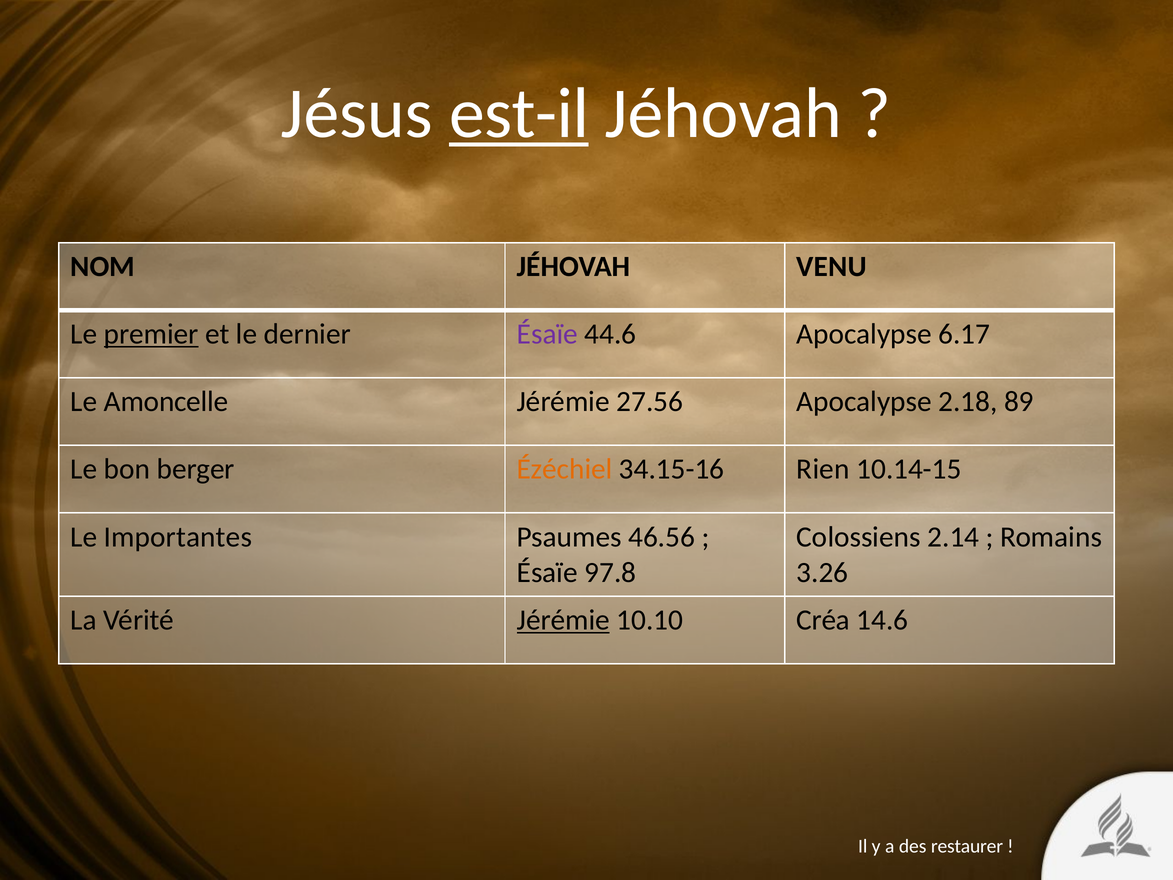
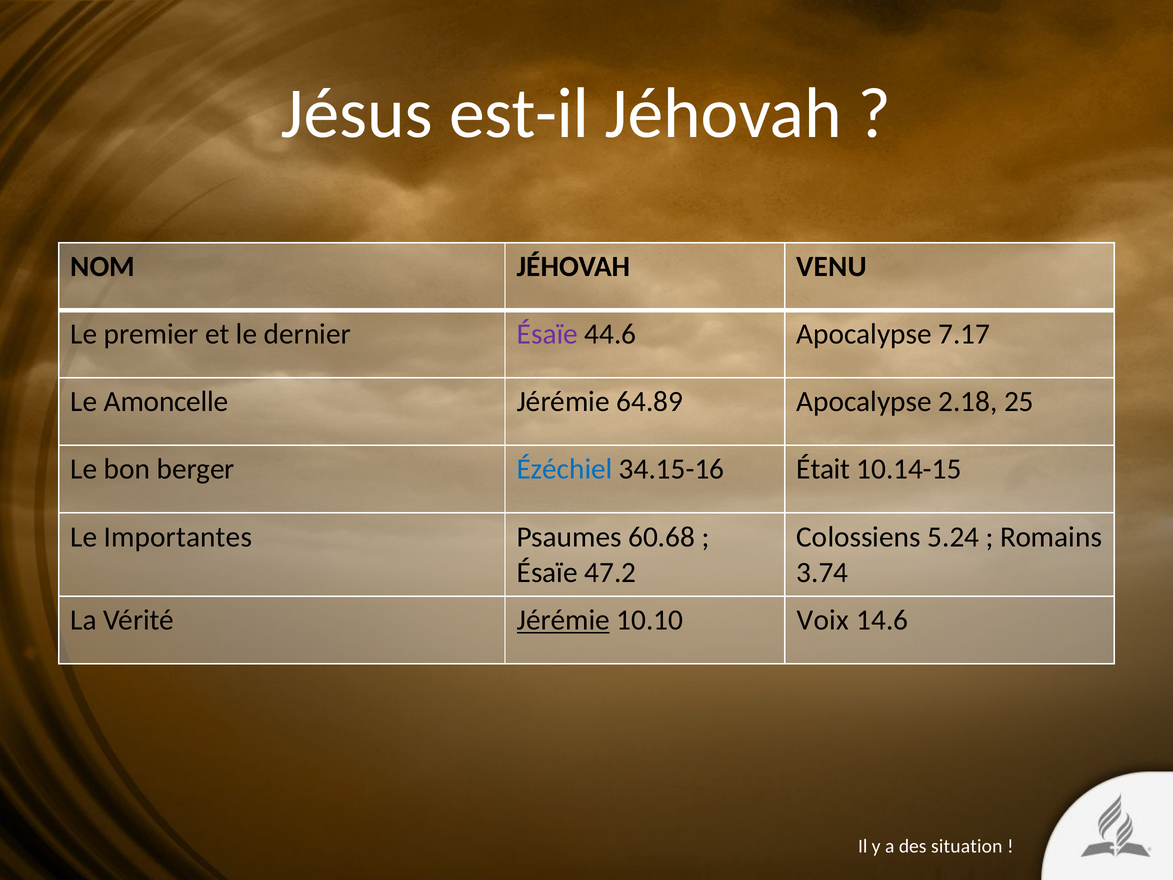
est-il underline: present -> none
premier underline: present -> none
6.17: 6.17 -> 7.17
27.56: 27.56 -> 64.89
89: 89 -> 25
Ézéchiel colour: orange -> blue
Rien: Rien -> Était
46.56: 46.56 -> 60.68
2.14: 2.14 -> 5.24
97.8: 97.8 -> 47.2
3.26: 3.26 -> 3.74
Créa: Créa -> Voix
restaurer: restaurer -> situation
